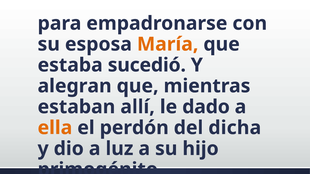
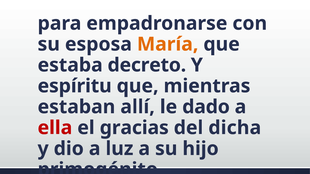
sucedió: sucedió -> decreto
alegran: alegran -> espíritu
ella colour: orange -> red
perdón: perdón -> gracias
